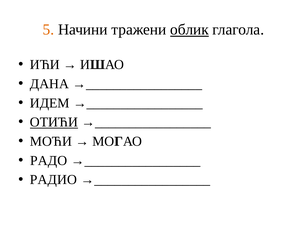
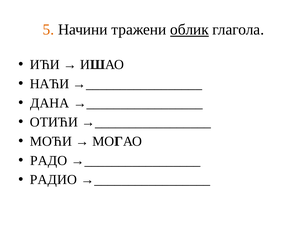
ДАНА: ДАНА -> НАЋИ
ИДЕМ: ИДЕМ -> ДАНА
ОТИЋИ underline: present -> none
